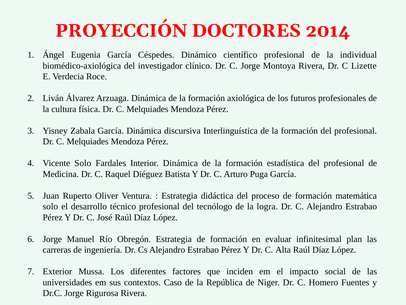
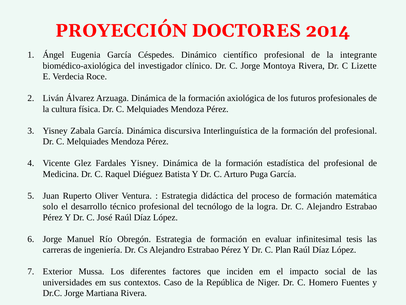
individual: individual -> integrante
Vicente Solo: Solo -> Glez
Fardales Interior: Interior -> Yisney
plan: plan -> tesis
Alta: Alta -> Plan
Rigurosa: Rigurosa -> Martiana
